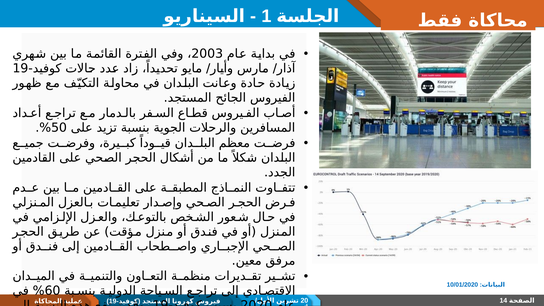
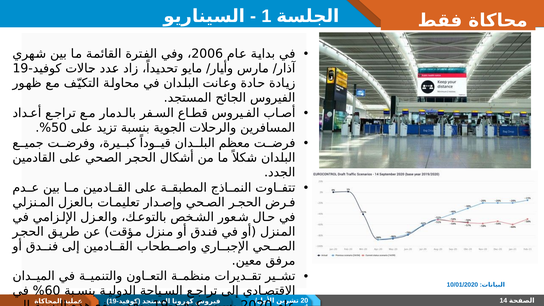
2003: 2003 -> 2006
